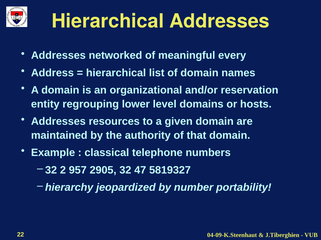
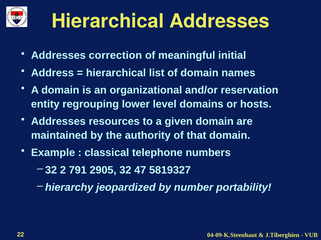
networked: networked -> correction
every: every -> initial
957: 957 -> 791
